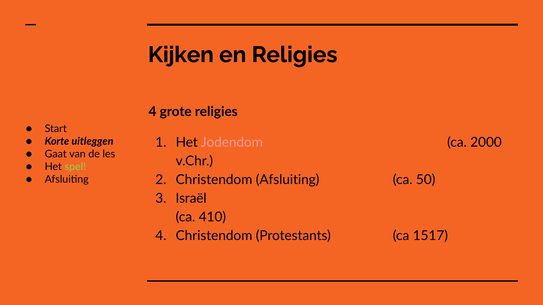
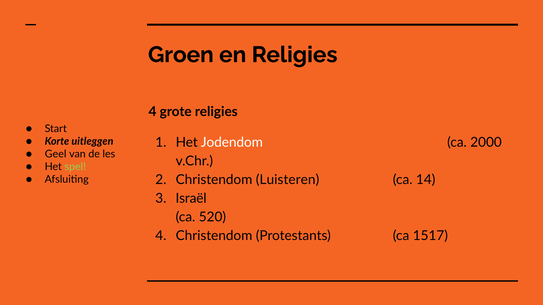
Kijken: Kijken -> Groen
Jodendom colour: pink -> white
Gaat: Gaat -> Geel
Christendom Afsluiting: Afsluiting -> Luisteren
50: 50 -> 14
410: 410 -> 520
